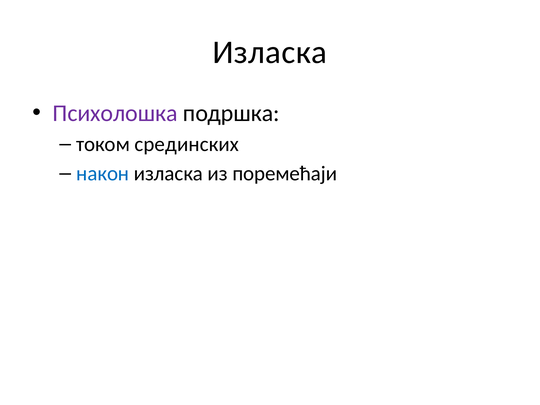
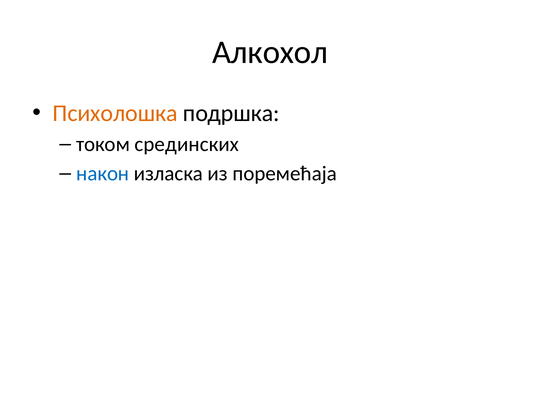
Изласка at (270, 52): Изласка -> Алкохол
Психолошка colour: purple -> orange
поремећаји: поремећаји -> поремећаја
